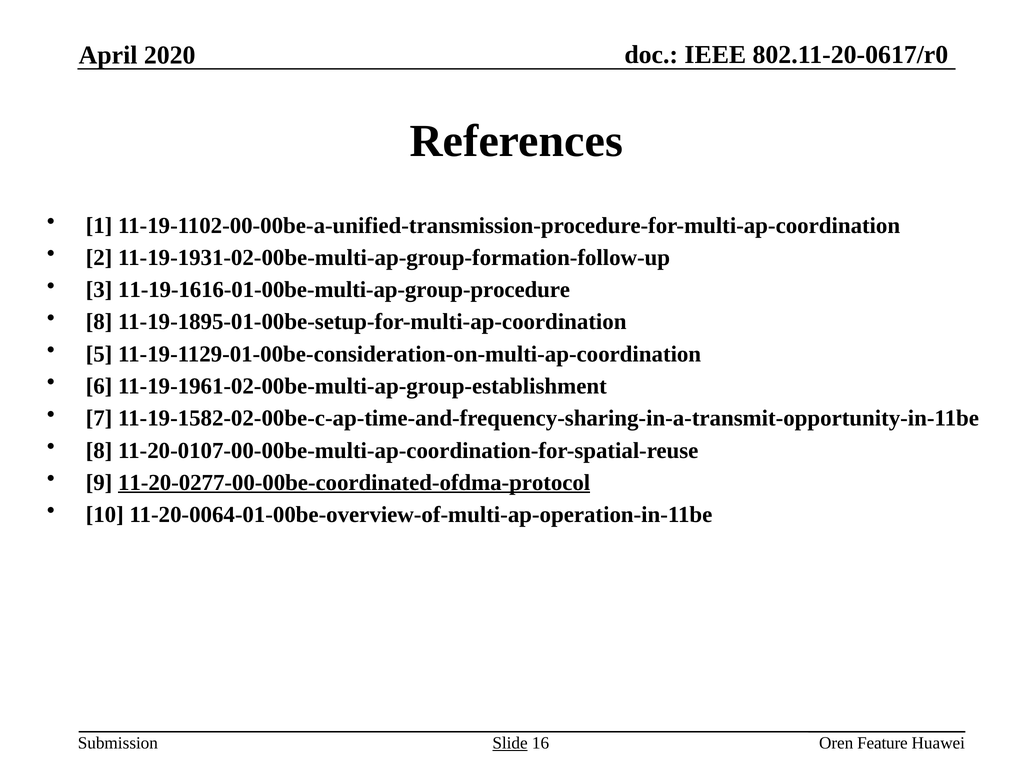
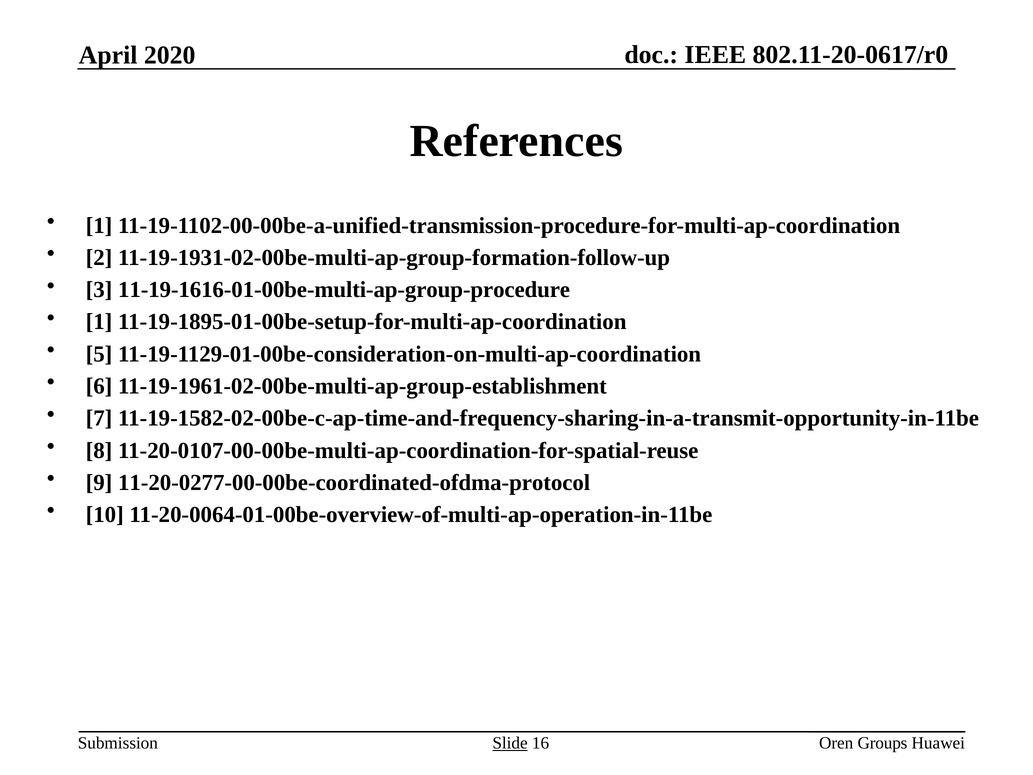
8 at (99, 322): 8 -> 1
11-20-0277-00-00be-coordinated-ofdma-protocol underline: present -> none
Feature: Feature -> Groups
